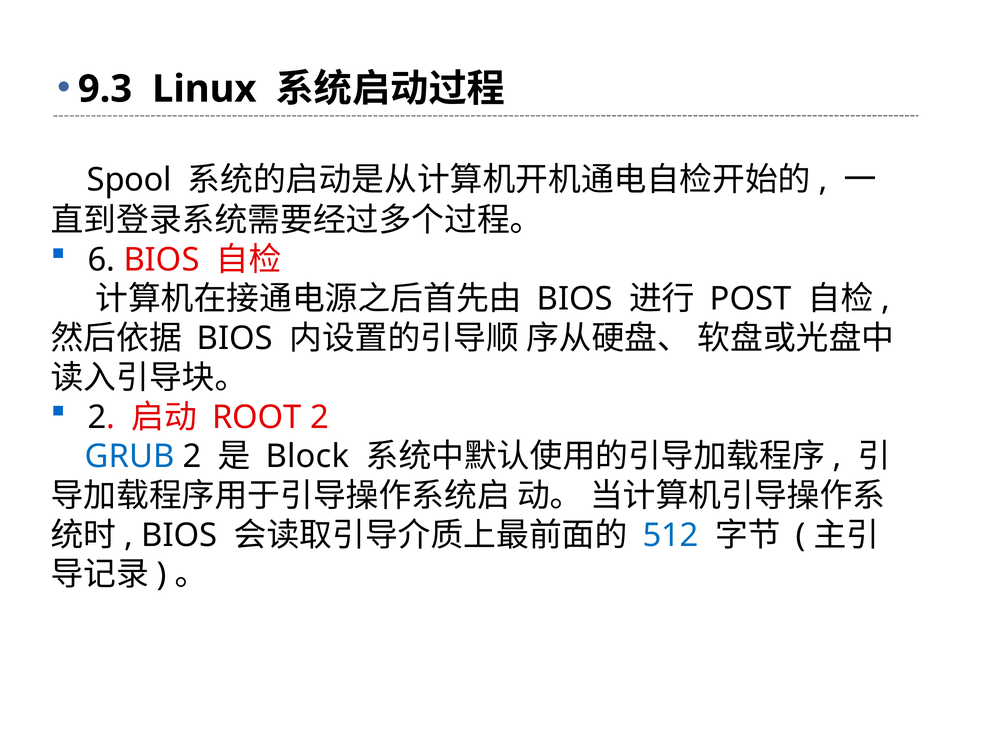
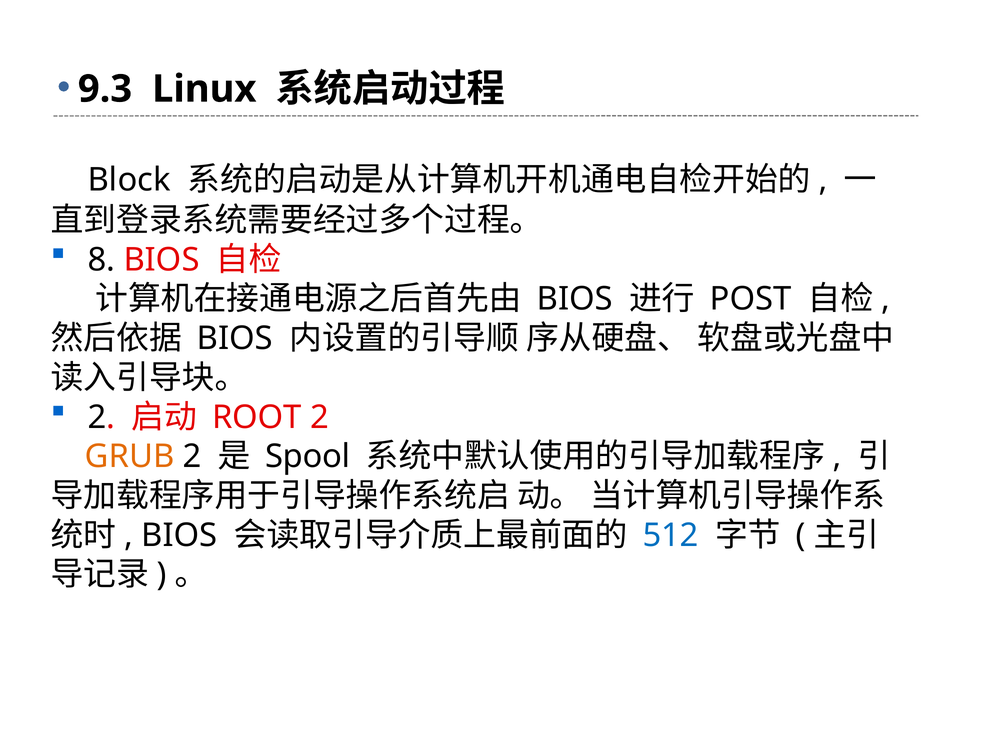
Spool: Spool -> Block
6: 6 -> 8
GRUB colour: blue -> orange
Block: Block -> Spool
